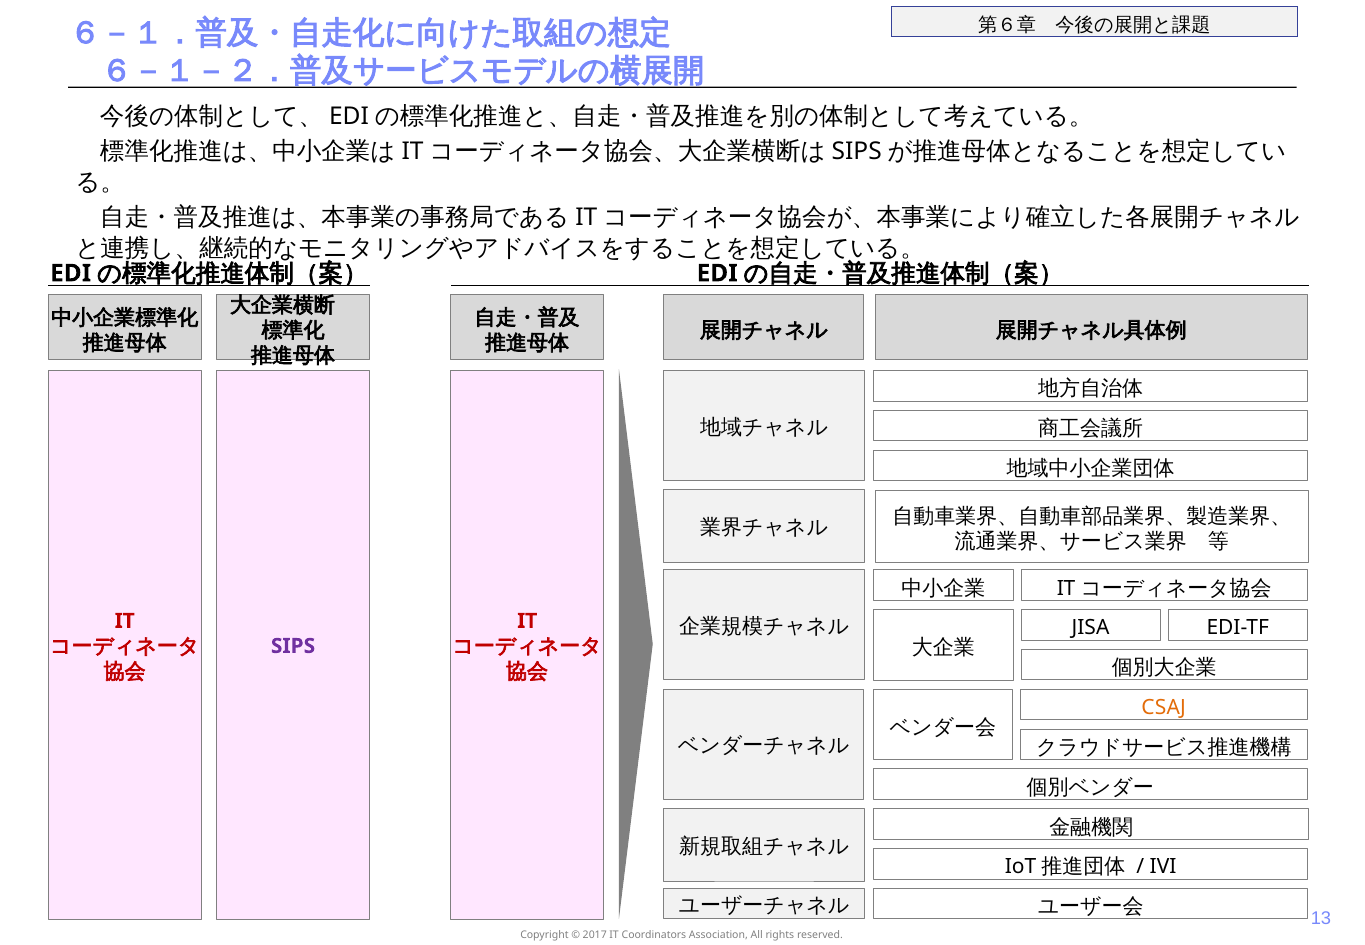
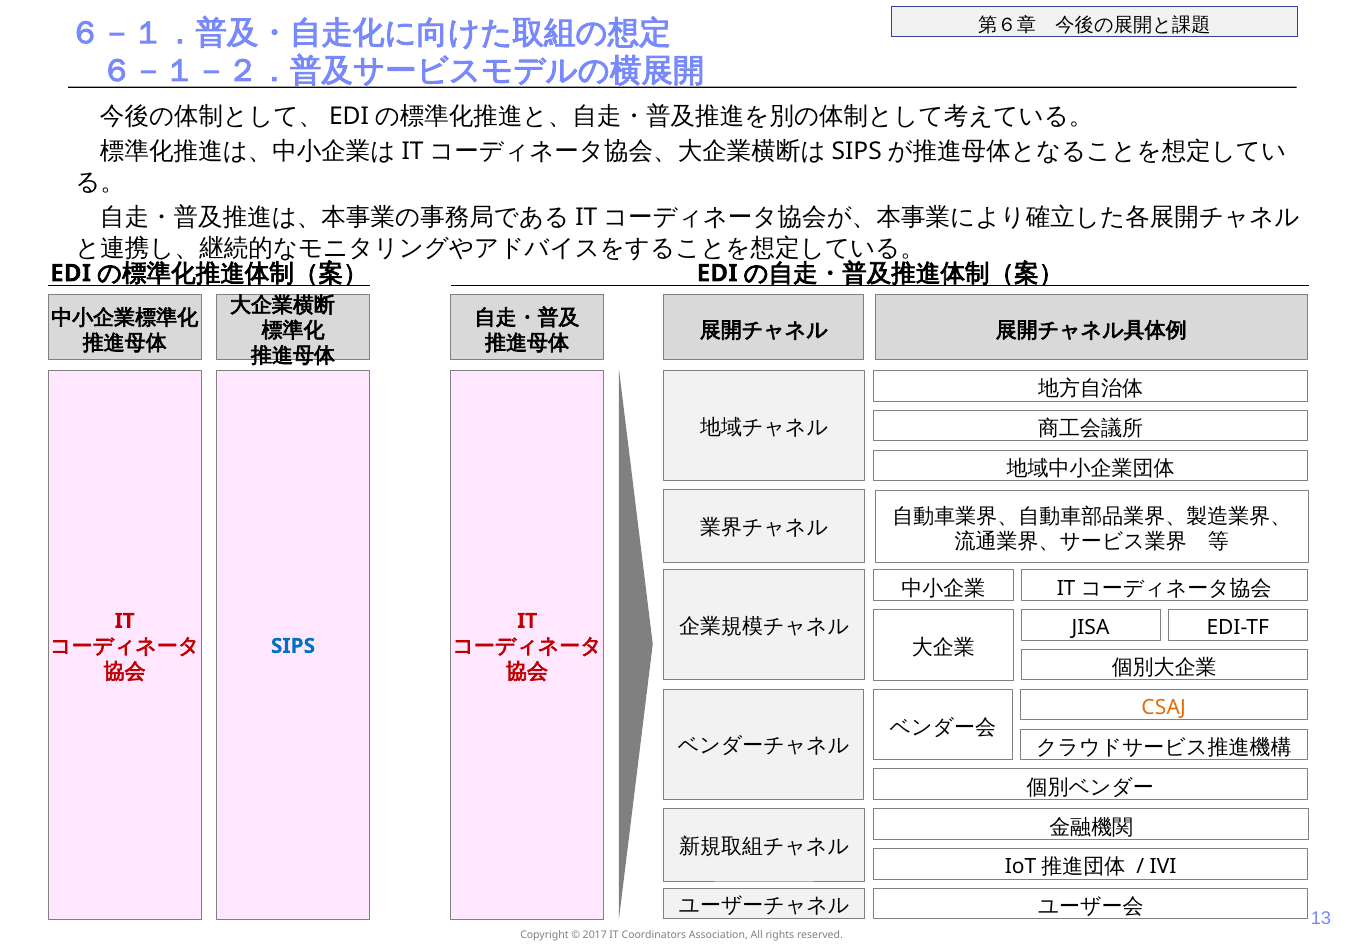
SIPS colour: purple -> blue
